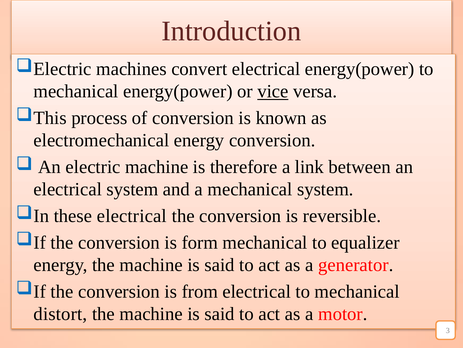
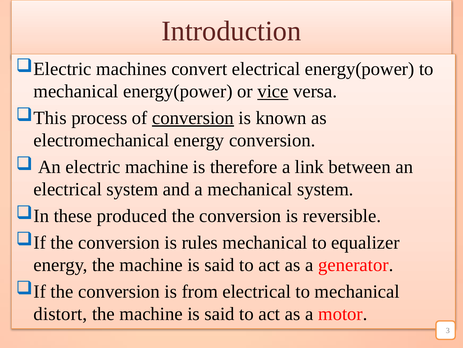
conversion at (193, 118) underline: none -> present
these electrical: electrical -> produced
form: form -> rules
